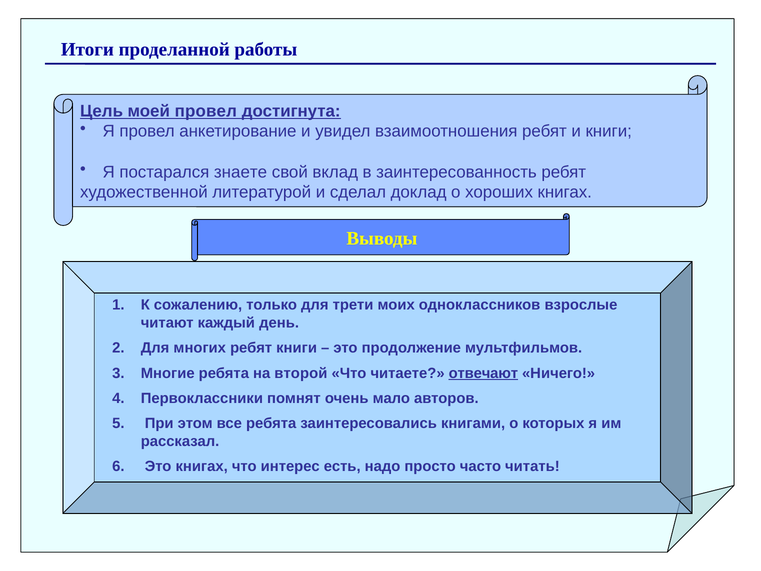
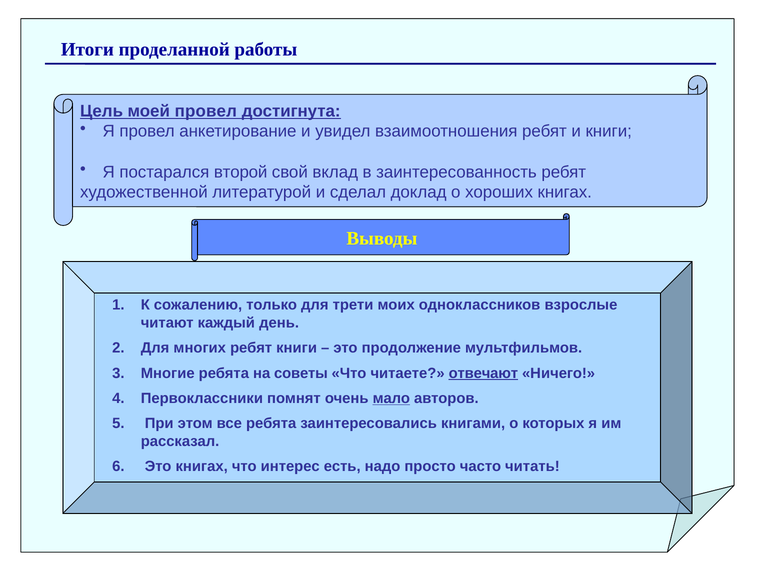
знаете: знаете -> второй
второй: второй -> советы
мало underline: none -> present
